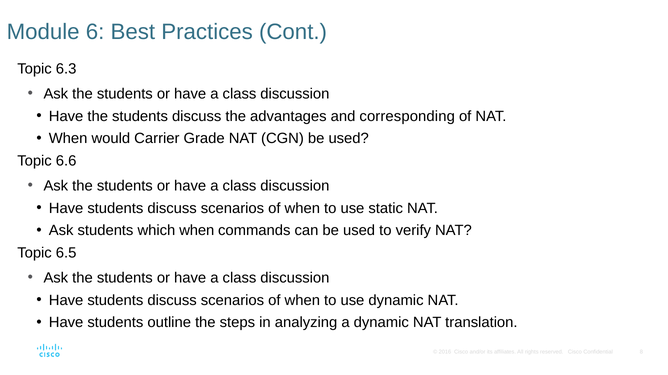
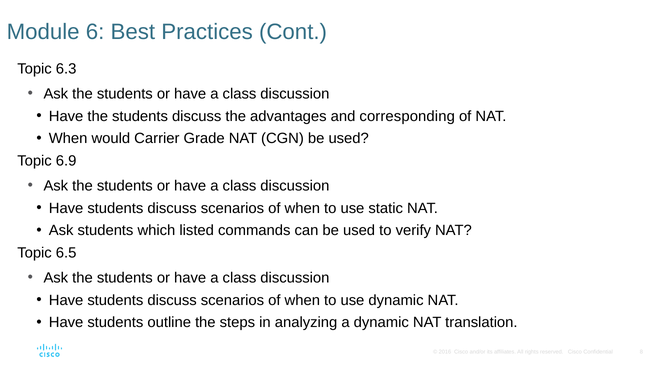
6.6: 6.6 -> 6.9
which when: when -> listed
